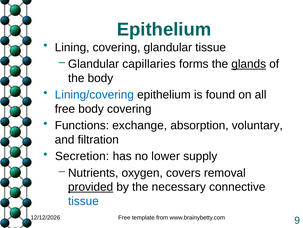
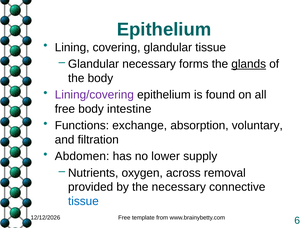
Glandular capillaries: capillaries -> necessary
Lining/covering colour: blue -> purple
body covering: covering -> intestine
Secretion: Secretion -> Abdomen
covers: covers -> across
provided underline: present -> none
9: 9 -> 6
